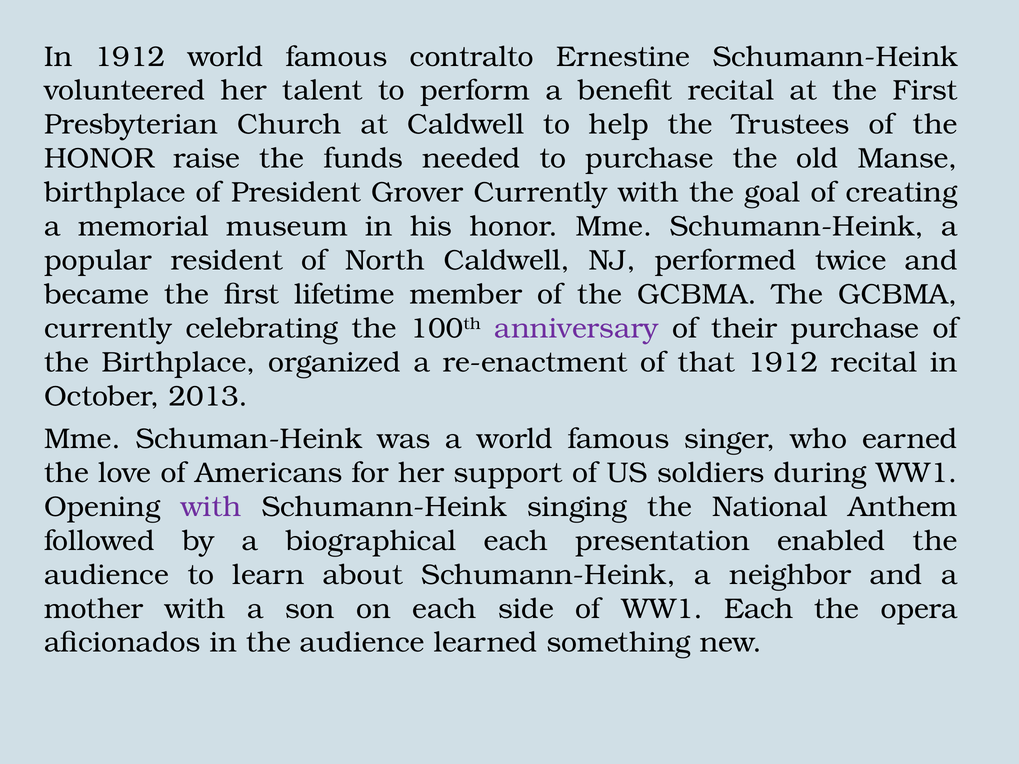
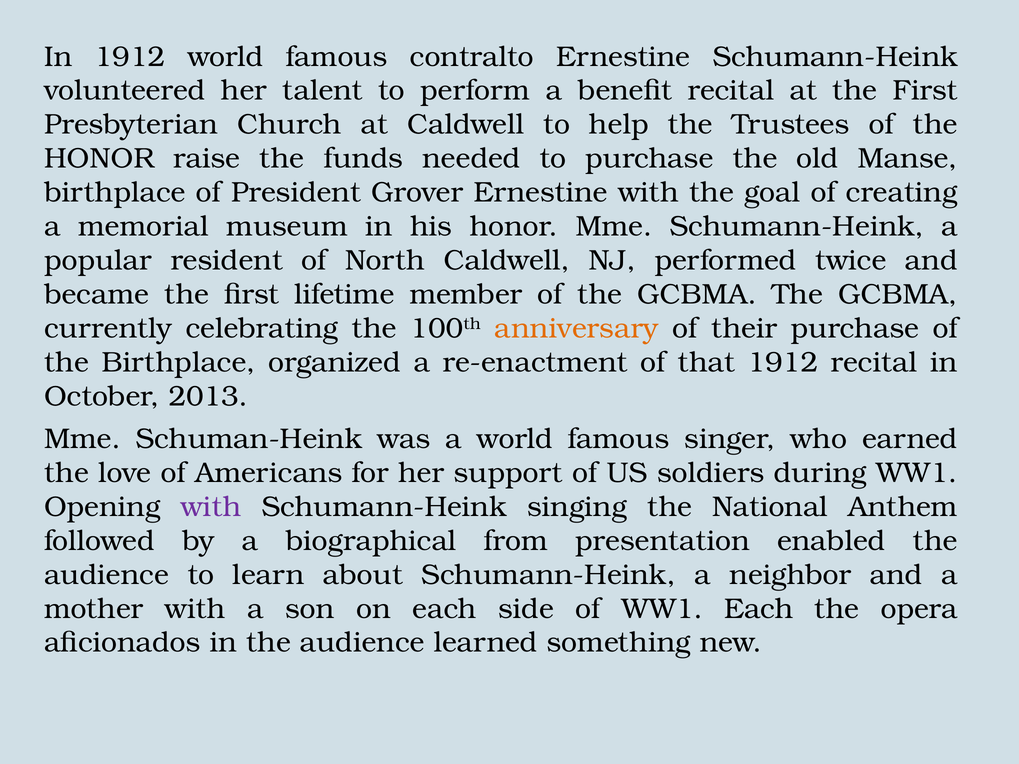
Grover Currently: Currently -> Ernestine
anniversary colour: purple -> orange
biographical each: each -> from
